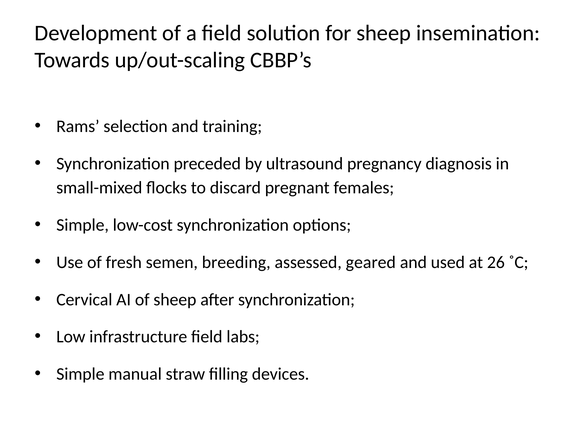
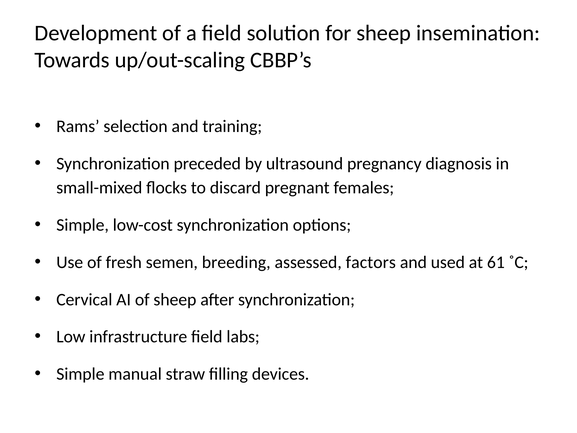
geared: geared -> factors
26: 26 -> 61
